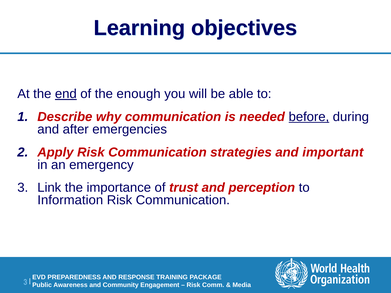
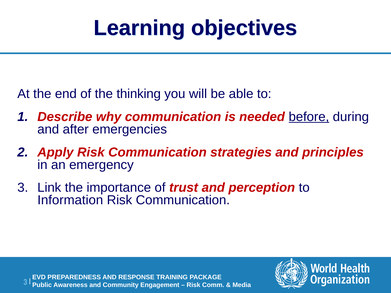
end underline: present -> none
enough: enough -> thinking
important: important -> principles
